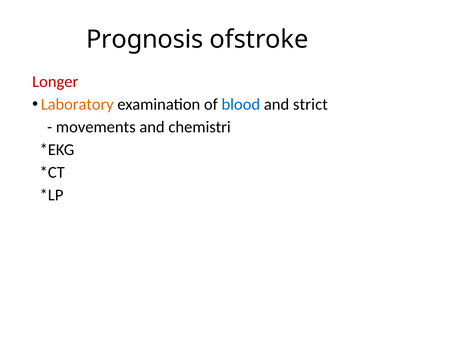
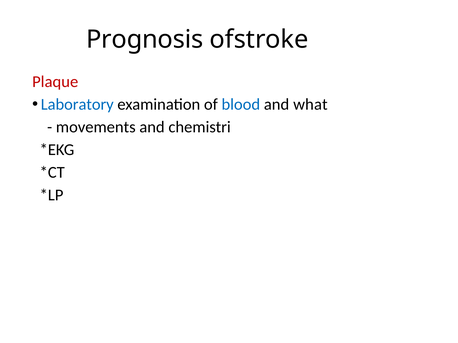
Longer: Longer -> Plaque
Laboratory colour: orange -> blue
strict: strict -> what
